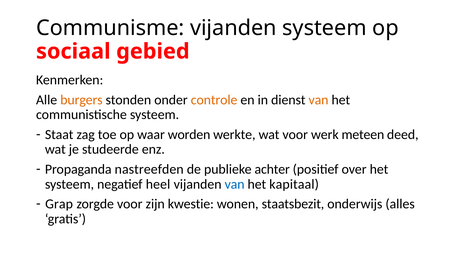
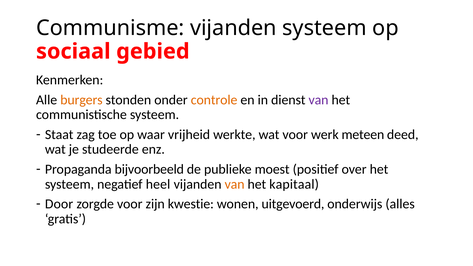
van at (319, 100) colour: orange -> purple
worden: worden -> vrijheid
nastreefden: nastreefden -> bijvoorbeeld
achter: achter -> moest
van at (235, 184) colour: blue -> orange
Grap: Grap -> Door
staatsbezit: staatsbezit -> uitgevoerd
